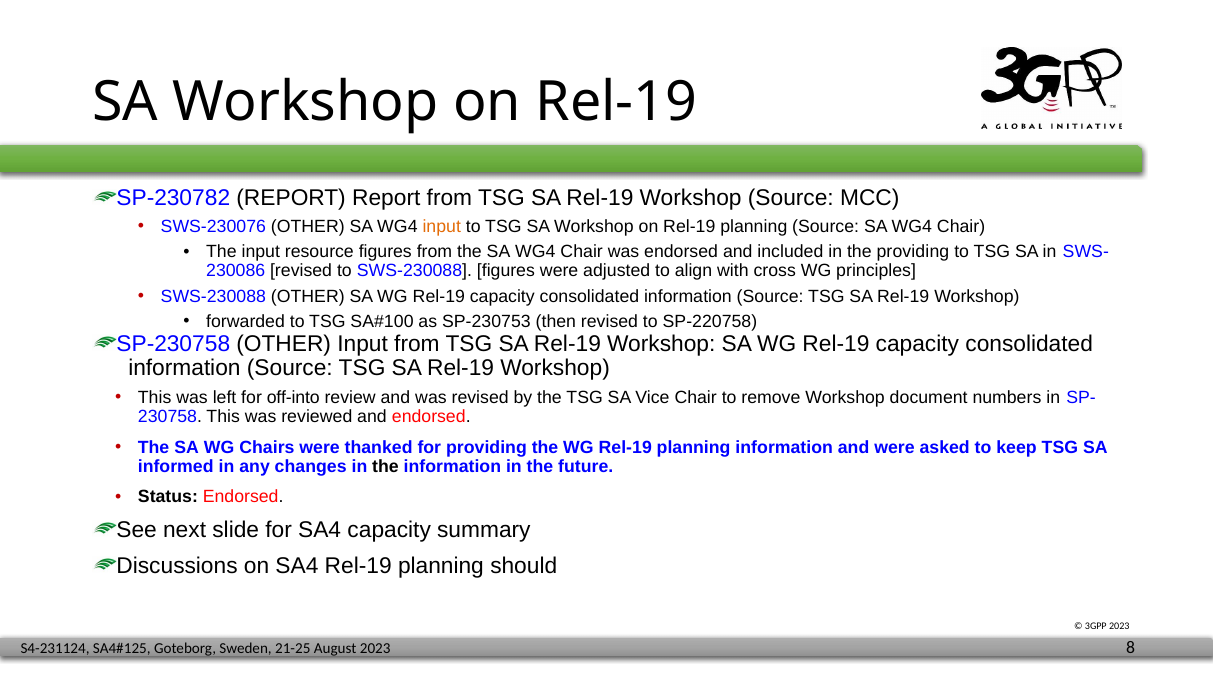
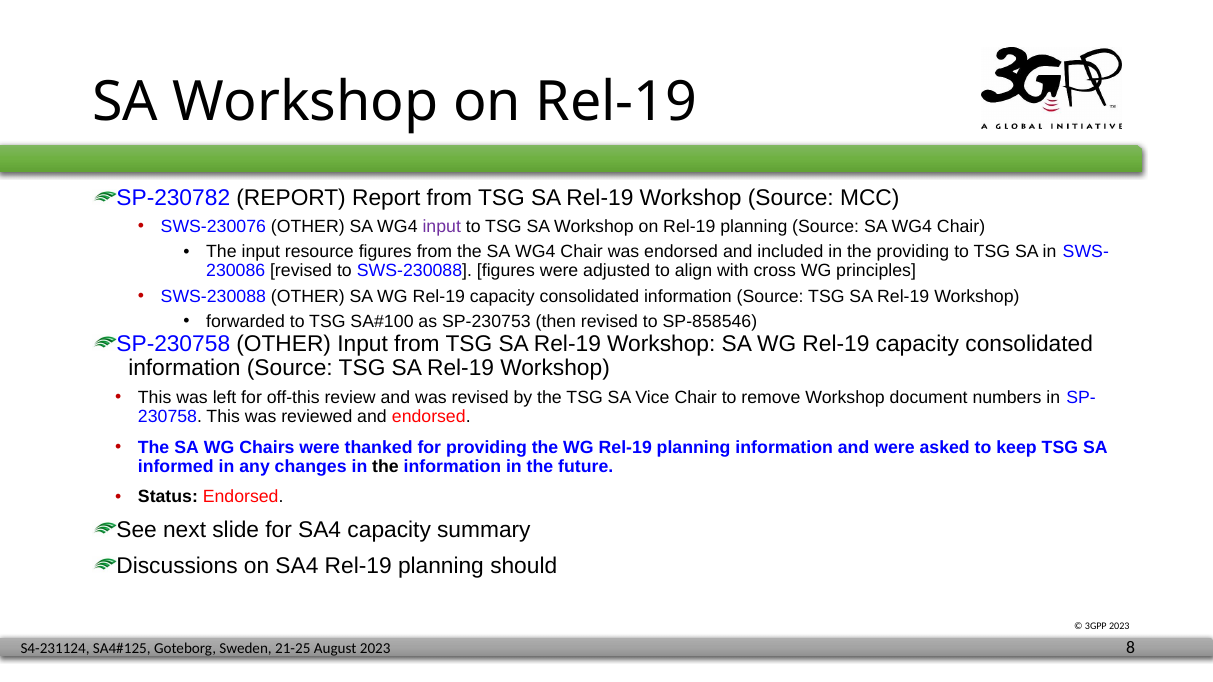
input at (442, 227) colour: orange -> purple
SP-220758: SP-220758 -> SP-858546
off-into: off-into -> off-this
